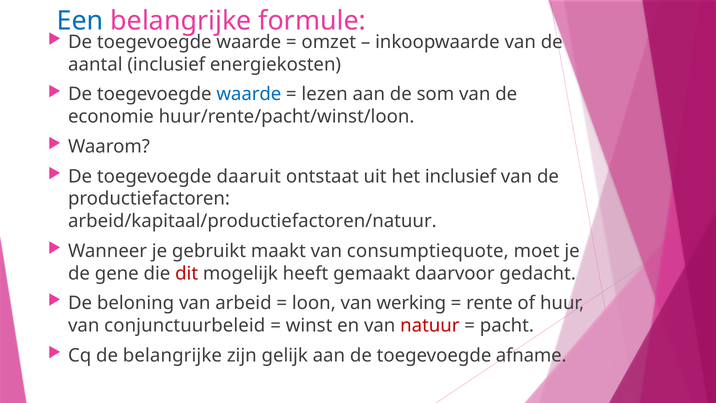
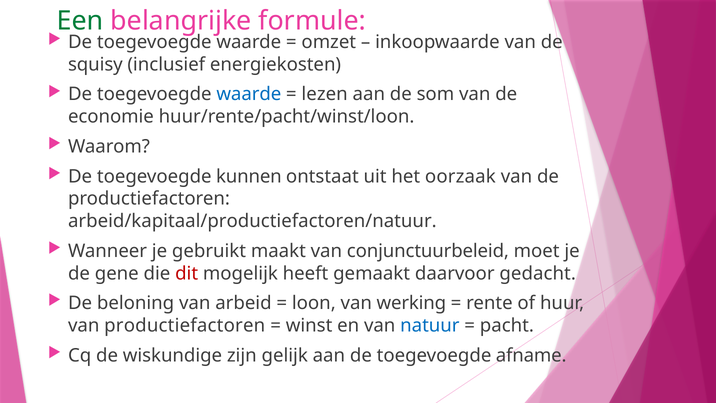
Een colour: blue -> green
aantal: aantal -> squisy
daaruit: daaruit -> kunnen
het inclusief: inclusief -> oorzaak
consumptiequote: consumptiequote -> conjunctuurbeleid
van conjunctuurbeleid: conjunctuurbeleid -> productiefactoren
natuur colour: red -> blue
de belangrijke: belangrijke -> wiskundige
